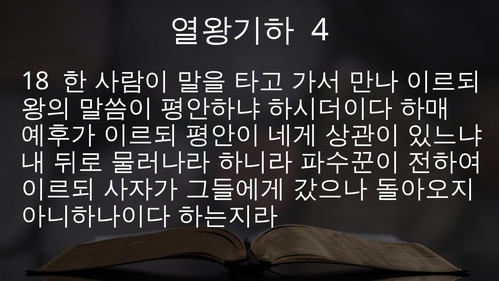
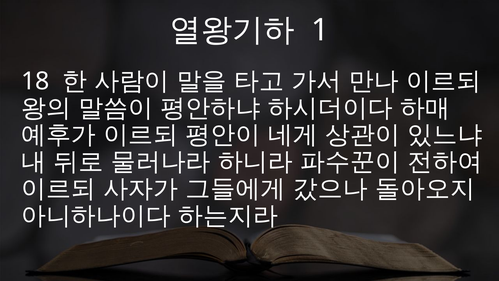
4: 4 -> 1
